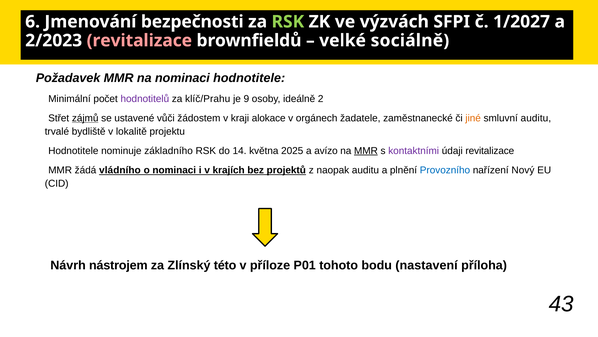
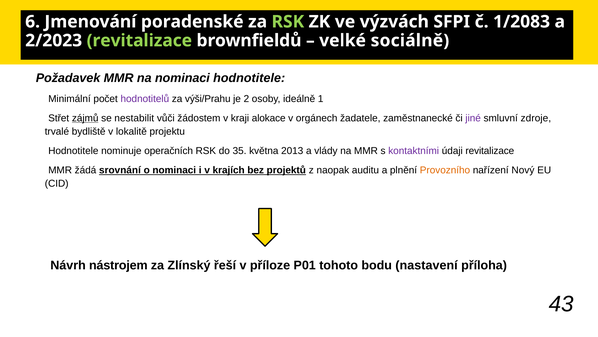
bezpečnosti: bezpečnosti -> poradenské
1/2027: 1/2027 -> 1/2083
revitalizace at (139, 40) colour: pink -> light green
klíč/Prahu: klíč/Prahu -> výši/Prahu
9: 9 -> 2
2: 2 -> 1
ustavené: ustavené -> nestabilit
jiné colour: orange -> purple
smluvní auditu: auditu -> zdroje
základního: základního -> operačních
14: 14 -> 35
2025: 2025 -> 2013
avízo: avízo -> vlády
MMR at (366, 151) underline: present -> none
vládního: vládního -> srovnání
Provozního colour: blue -> orange
této: této -> řeší
